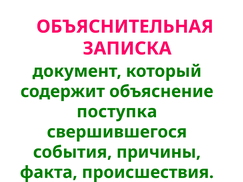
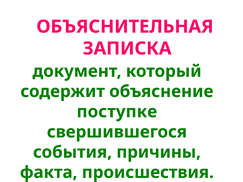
поступка: поступка -> поступке
